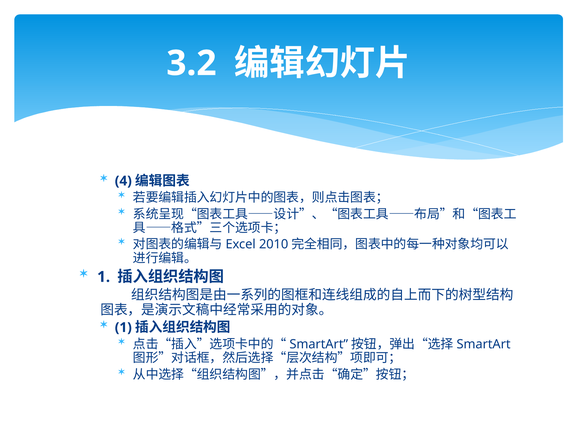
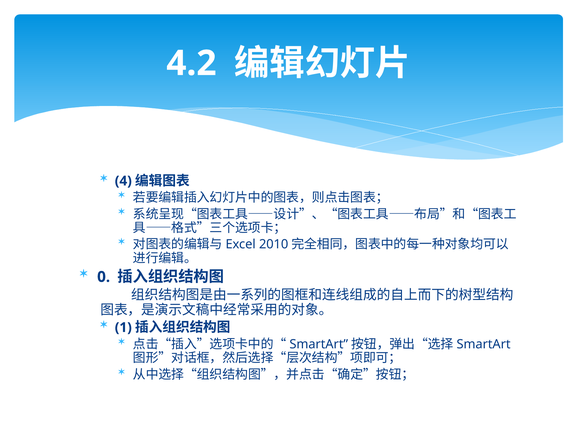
3.2: 3.2 -> 4.2
1 at (104, 277): 1 -> 0
